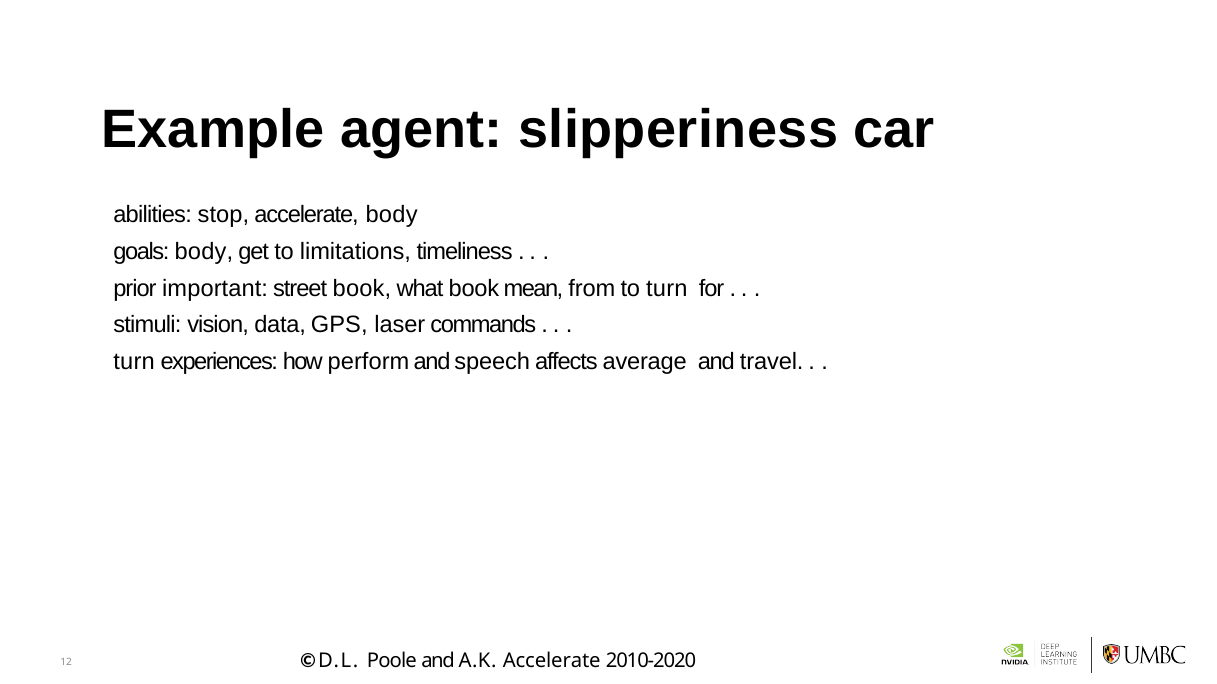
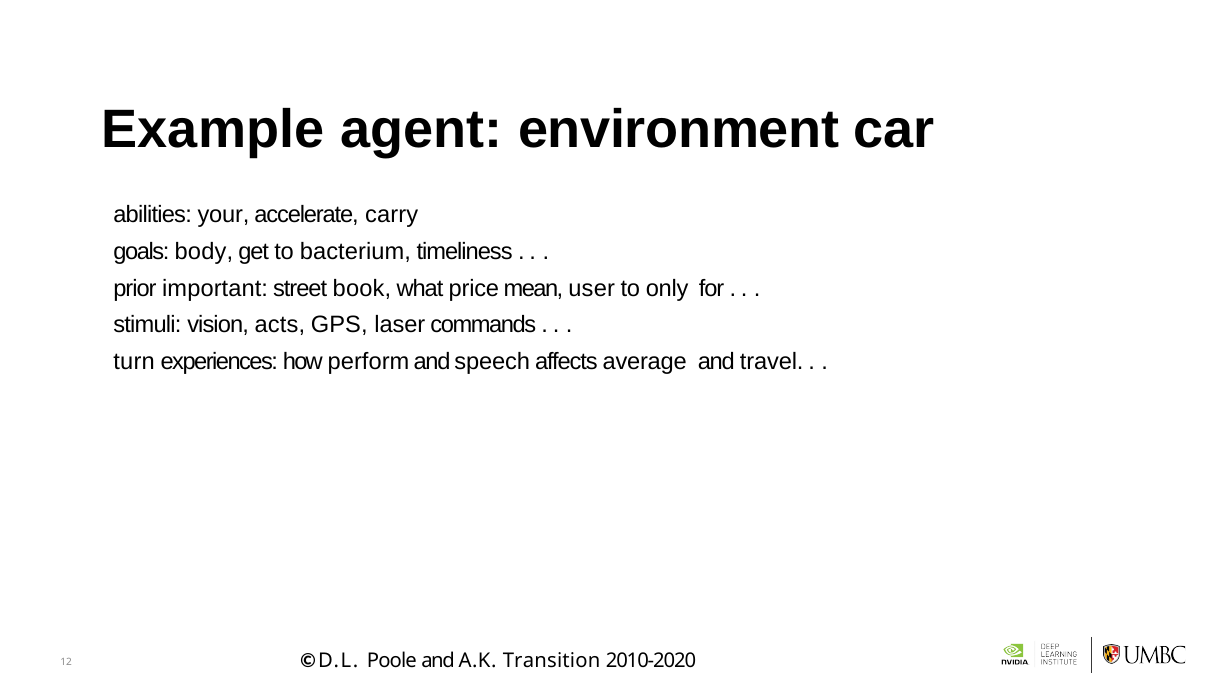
slipperiness: slipperiness -> environment
stop: stop -> your
accelerate body: body -> carry
limitations: limitations -> bacterium
what book: book -> price
from: from -> user
to turn: turn -> only
data: data -> acts
A.K Accelerate: Accelerate -> Transition
